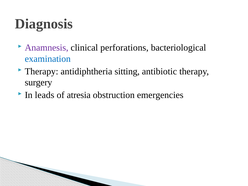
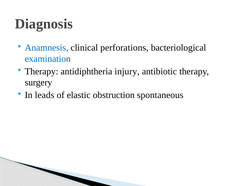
Anamnesis colour: purple -> blue
sitting: sitting -> injury
atresia: atresia -> elastic
emergencies: emergencies -> spontaneous
